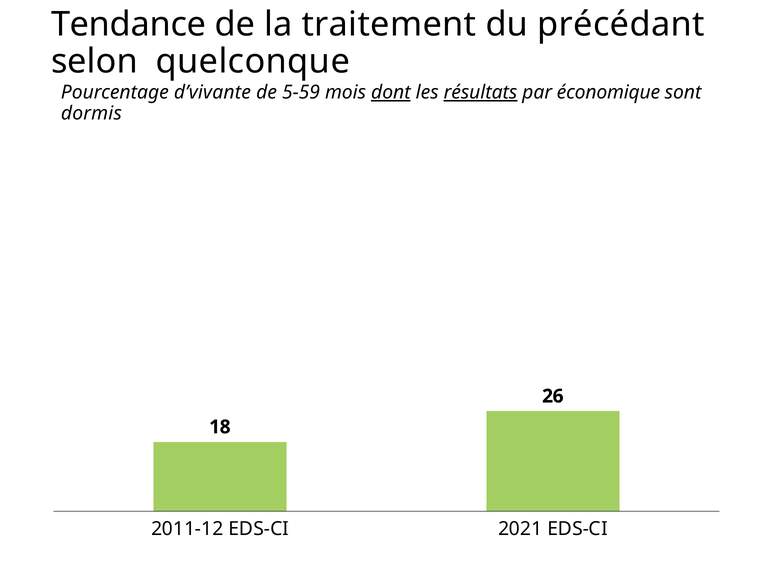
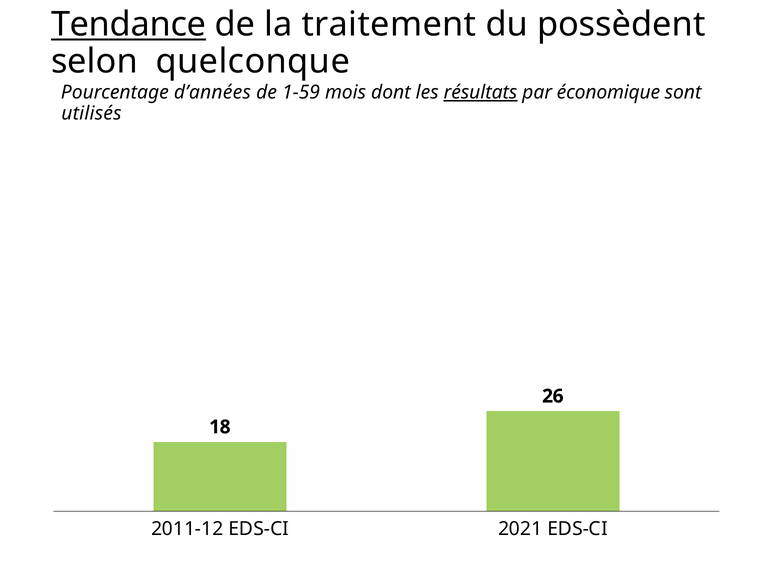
Tendance underline: none -> present
précédant: précédant -> possèdent
d’vivante: d’vivante -> d’années
5-59: 5-59 -> 1-59
dont underline: present -> none
dormis: dormis -> utilisés
